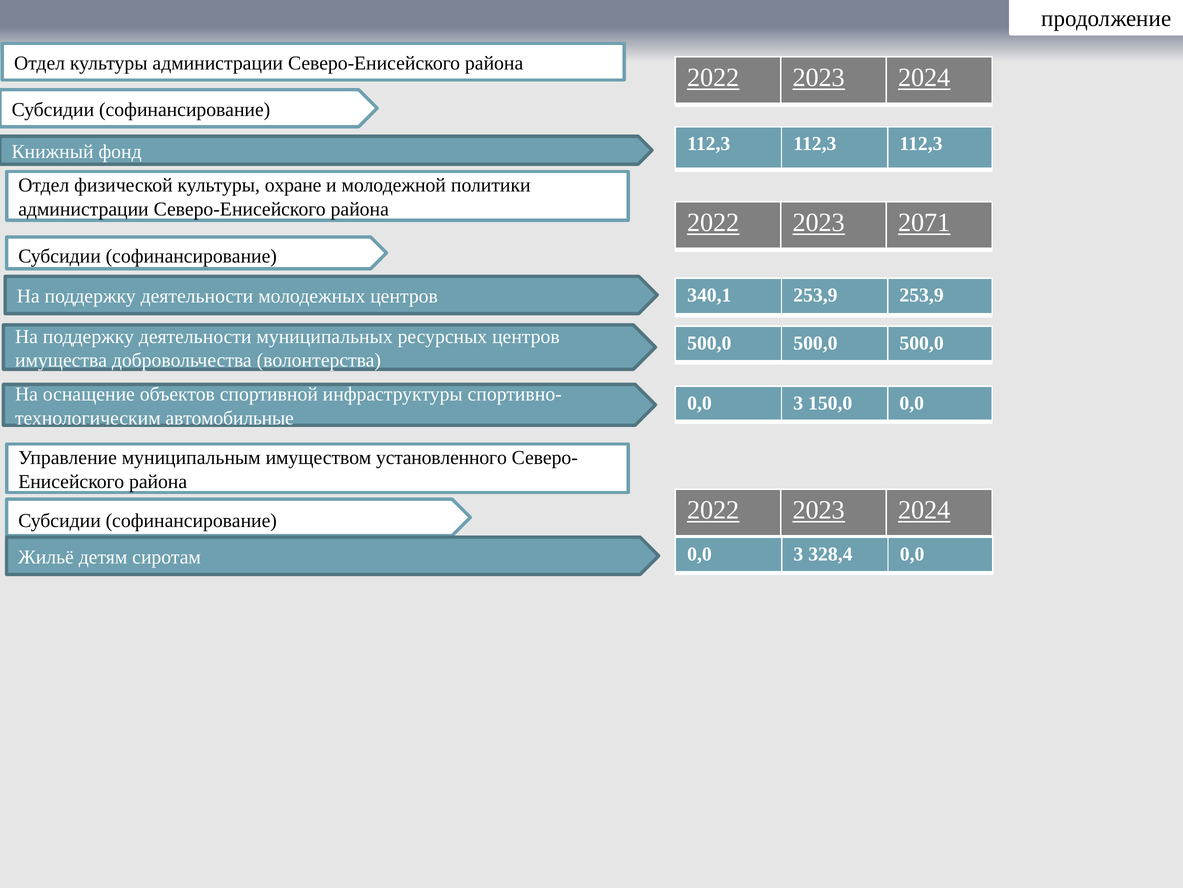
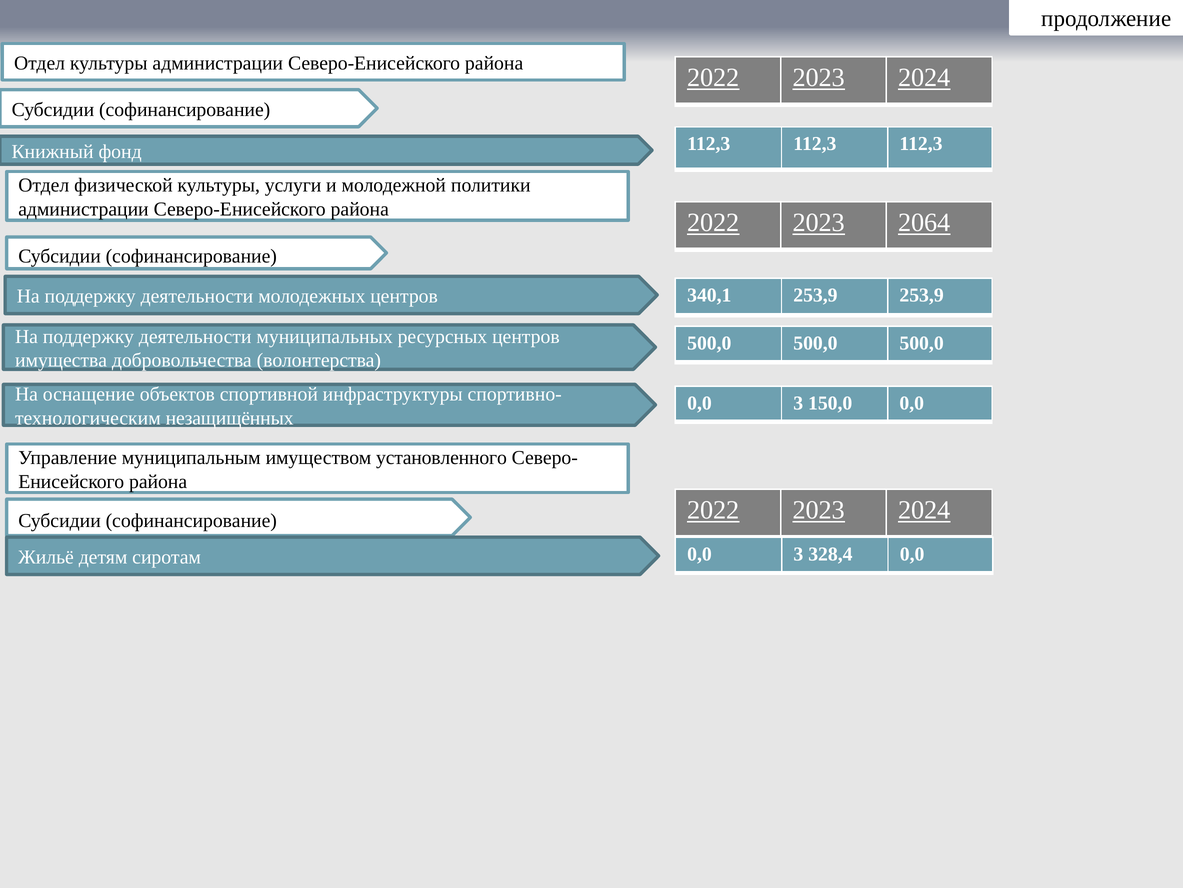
охране: охране -> услуги
2071: 2071 -> 2064
автомобильные: автомобильные -> незащищённых
